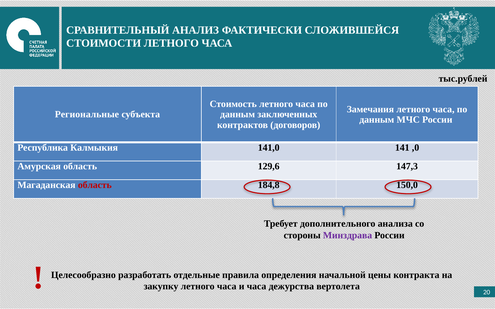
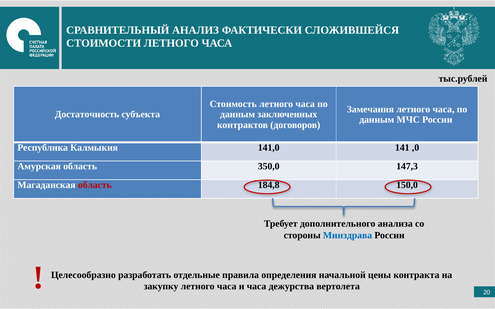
Региональные: Региональные -> Достаточность
129,6: 129,6 -> 350,0
Минздрава colour: purple -> blue
